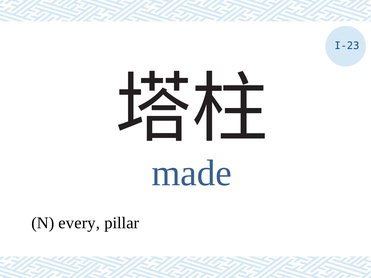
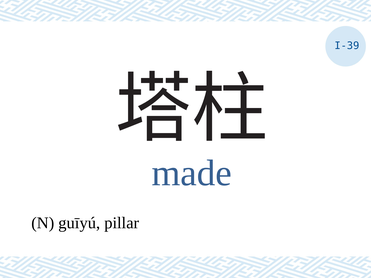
I-23: I-23 -> I-39
every: every -> guīyú
